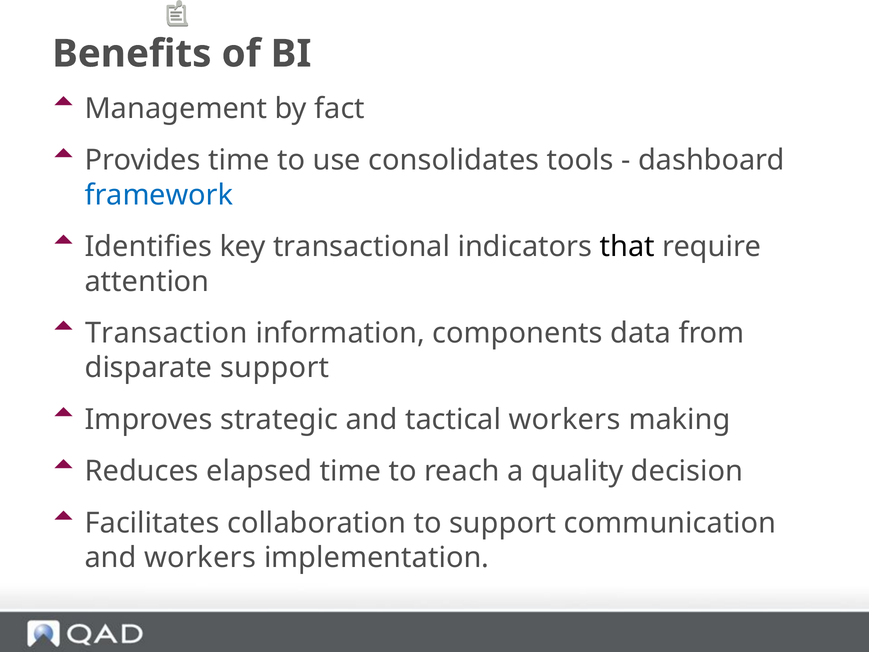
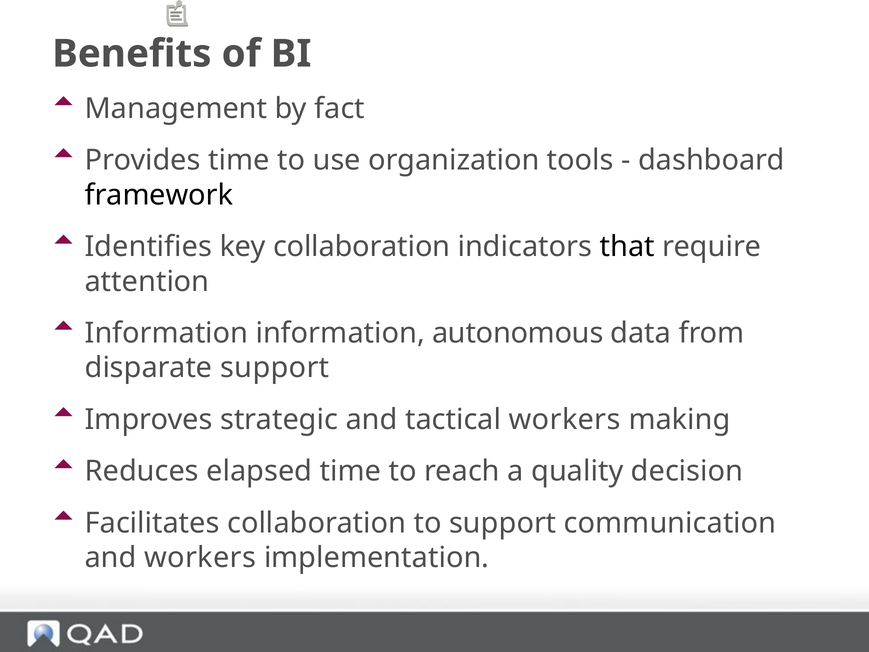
consolidates: consolidates -> organization
framework colour: blue -> black
key transactional: transactional -> collaboration
Transaction at (166, 333): Transaction -> Information
components: components -> autonomous
